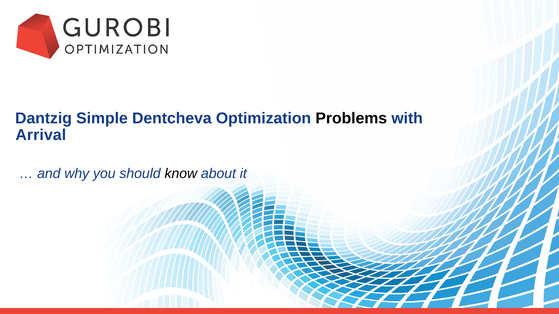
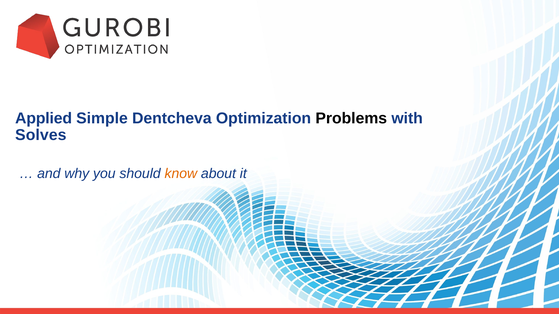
Dantzig: Dantzig -> Applied
Arrival: Arrival -> Solves
know colour: black -> orange
